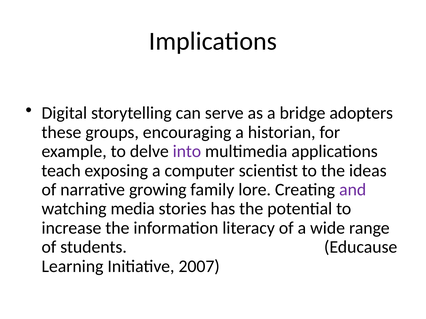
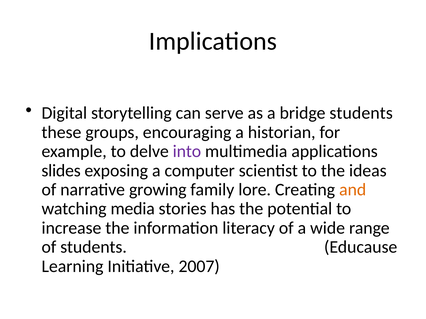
bridge adopters: adopters -> students
teach: teach -> slides
and colour: purple -> orange
